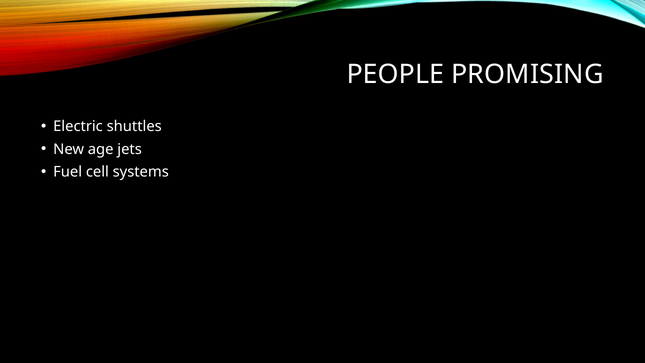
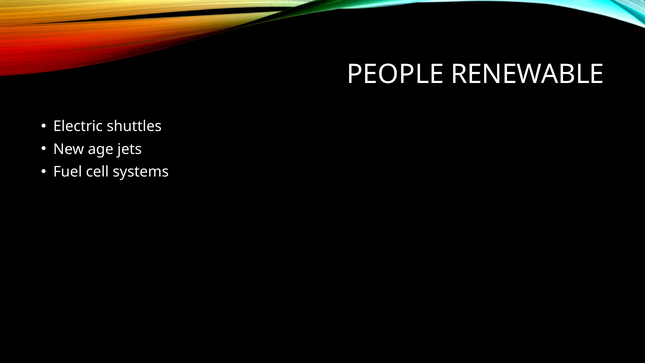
PROMISING: PROMISING -> RENEWABLE
